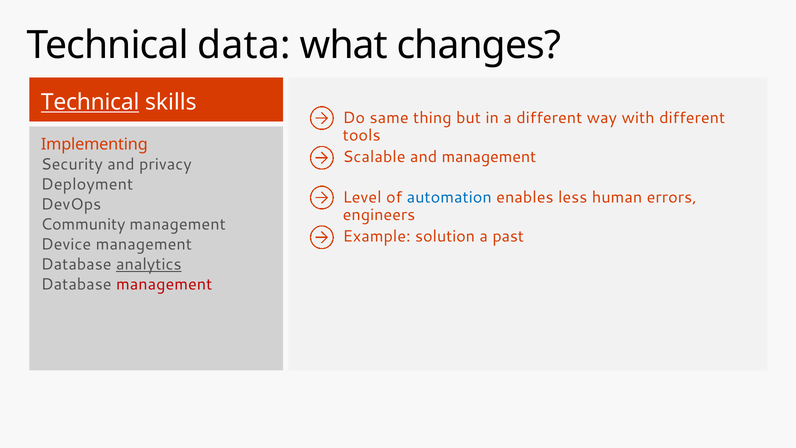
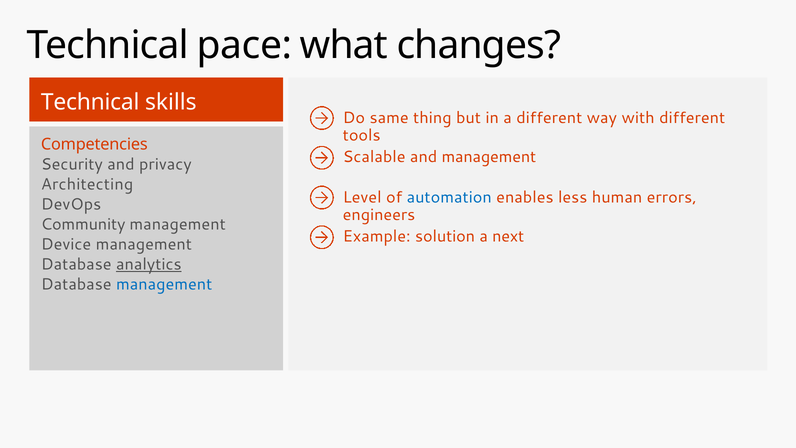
data: data -> pace
Technical at (90, 102) underline: present -> none
Implementing: Implementing -> Competencies
Deployment: Deployment -> Architecting
past: past -> next
management at (164, 284) colour: red -> blue
